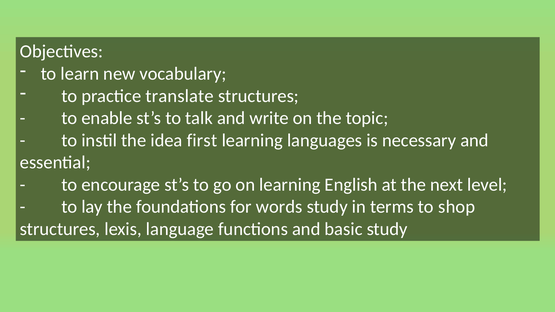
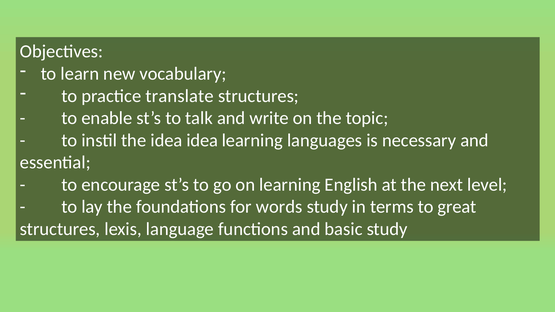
idea first: first -> idea
shop: shop -> great
